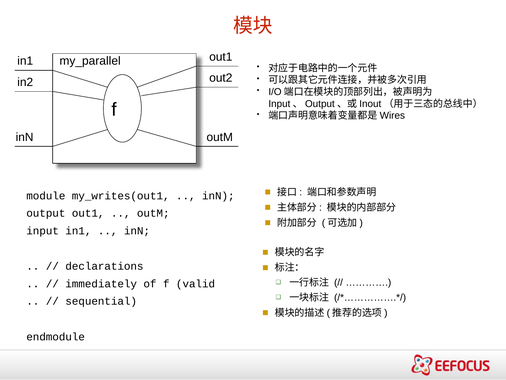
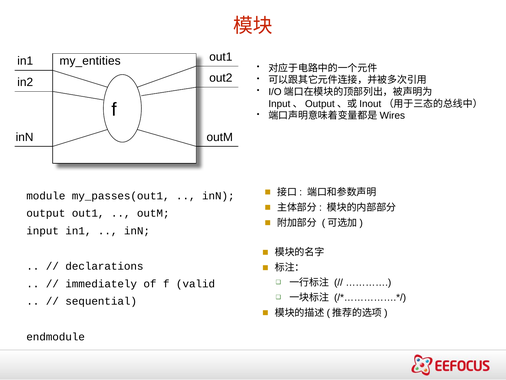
my_parallel: my_parallel -> my_entities
my_writes(out1: my_writes(out1 -> my_passes(out1
